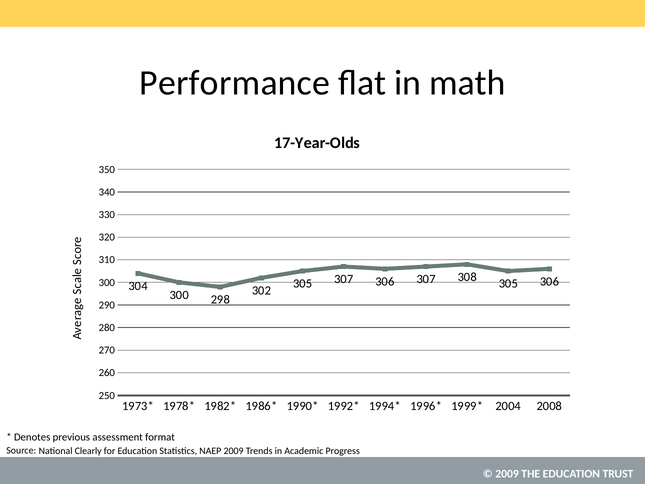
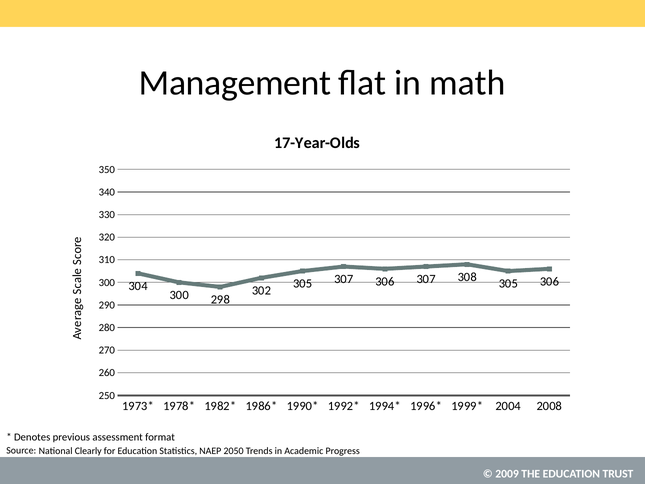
Performance: Performance -> Management
NAEP 2009: 2009 -> 2050
